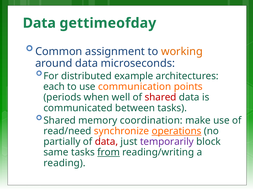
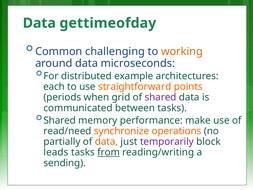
assignment: assignment -> challenging
communication: communication -> straightforward
well: well -> grid
shared at (161, 97) colour: red -> purple
coordination: coordination -> performance
operations underline: present -> none
data at (106, 142) colour: red -> orange
same: same -> leads
reading: reading -> sending
